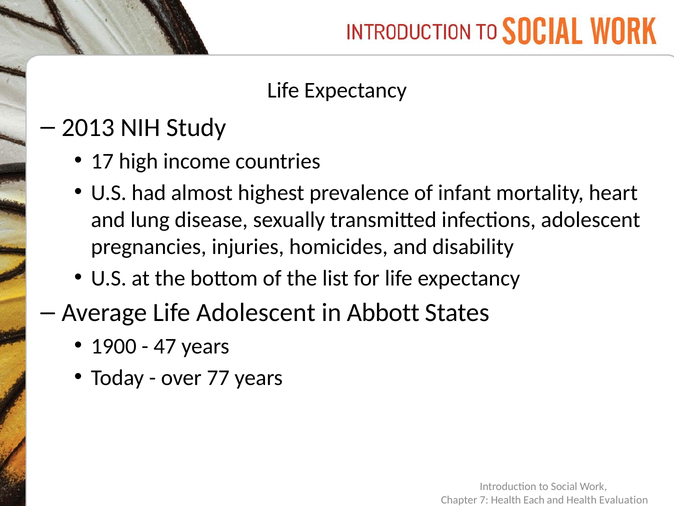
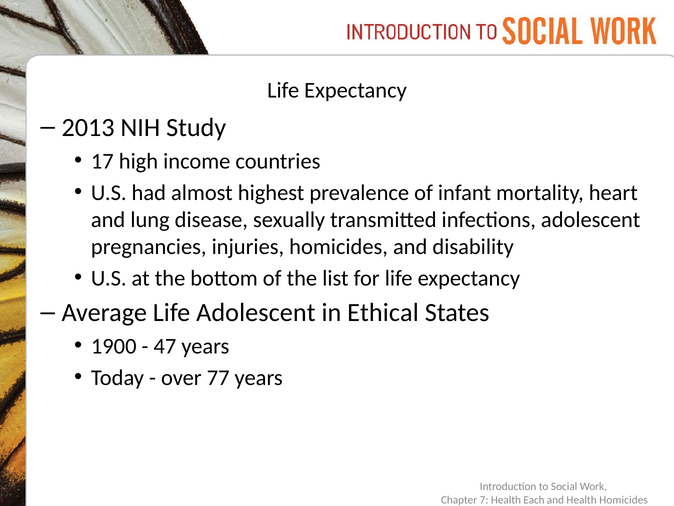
Abbott: Abbott -> Ethical
Health Evaluation: Evaluation -> Homicides
